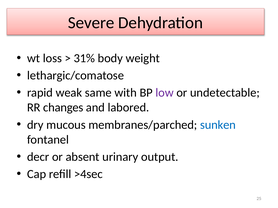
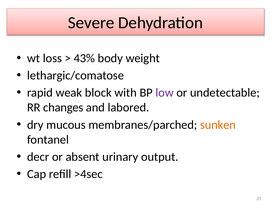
31%: 31% -> 43%
same: same -> block
sunken colour: blue -> orange
